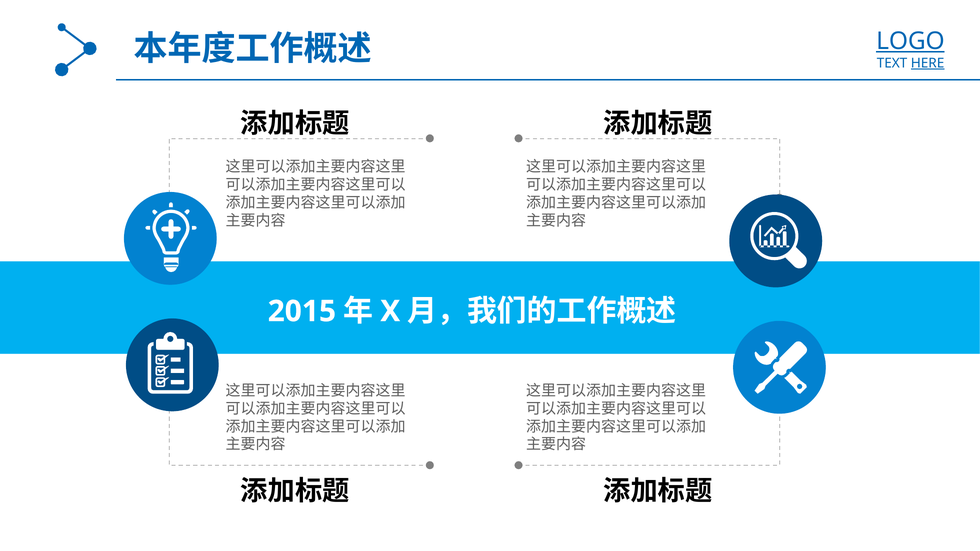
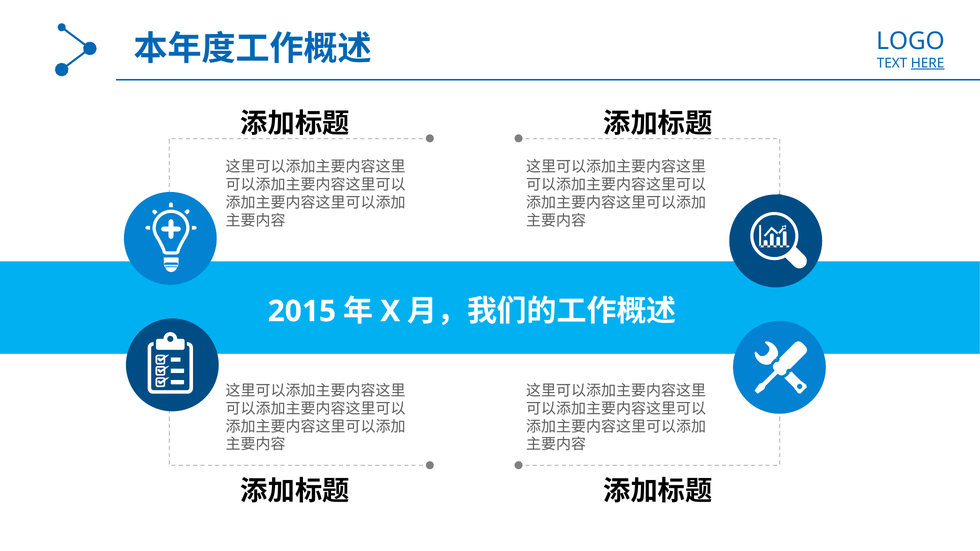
LOGO underline: present -> none
